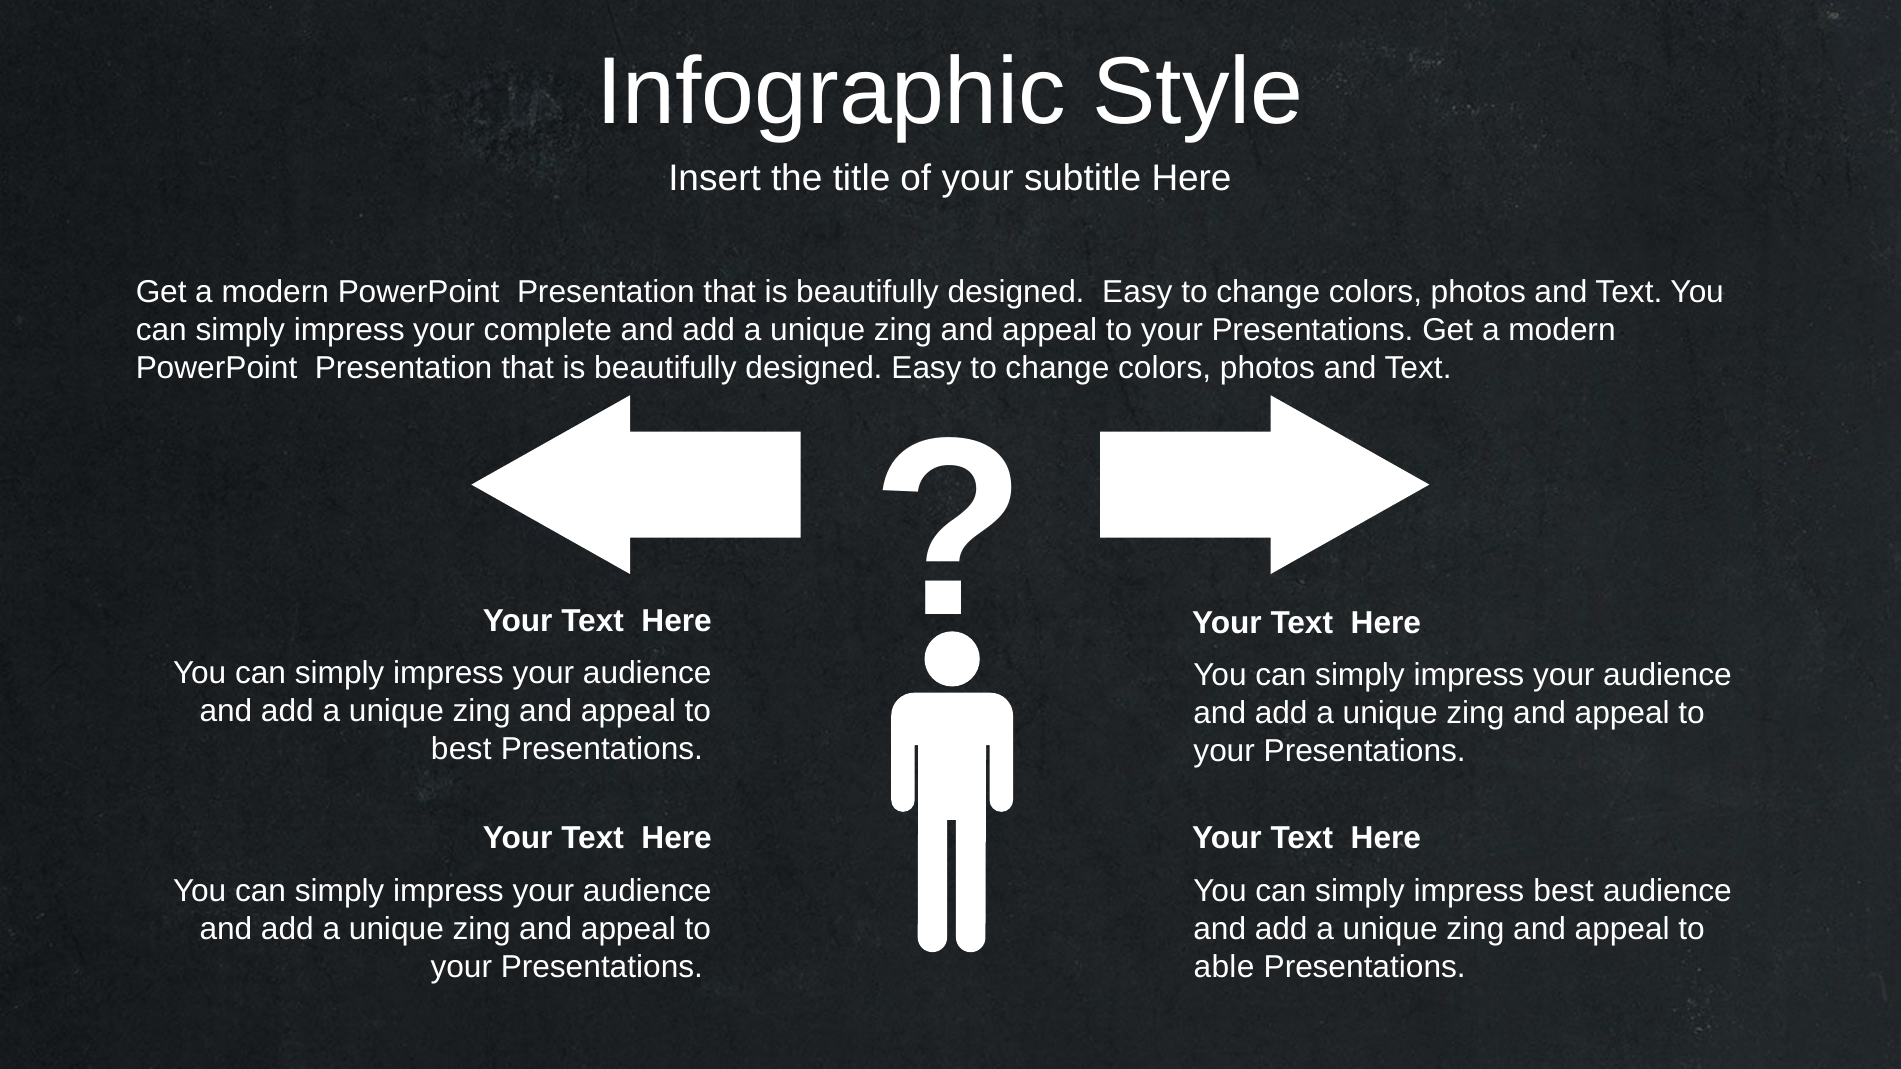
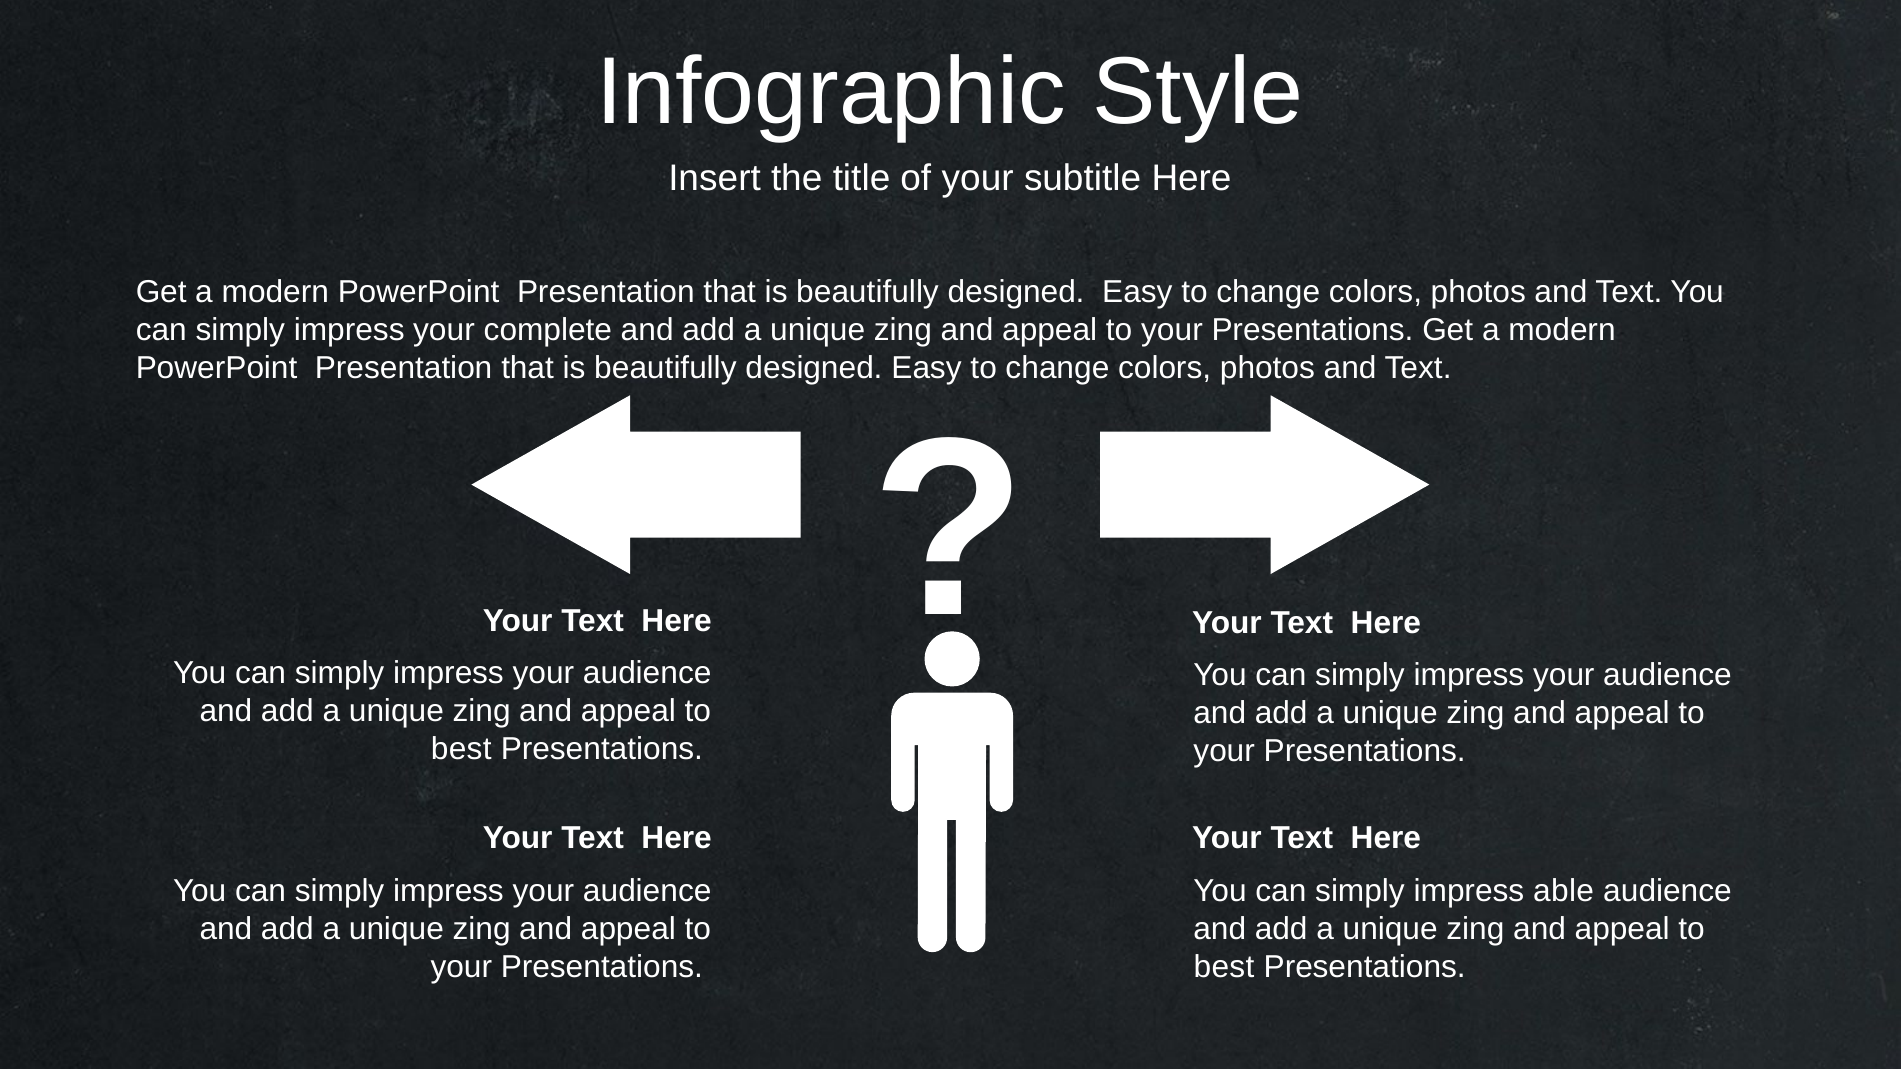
impress best: best -> able
able at (1224, 967): able -> best
